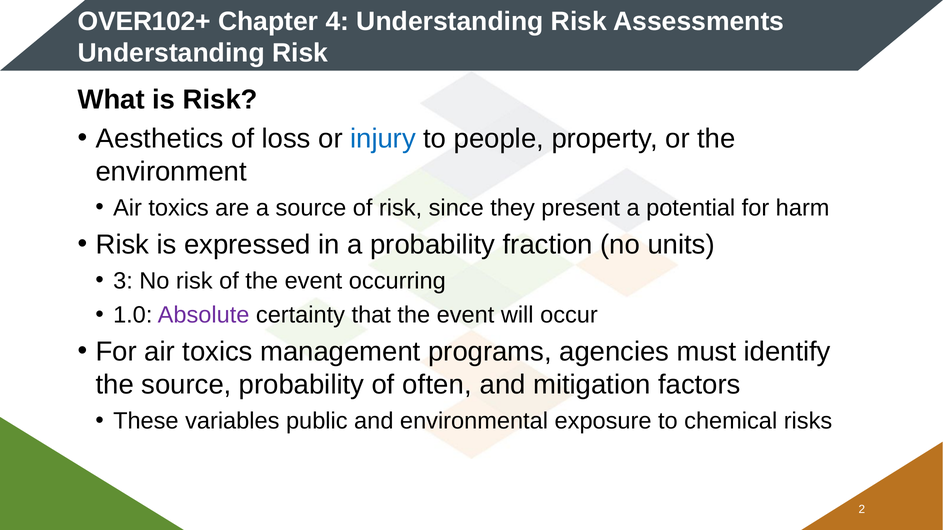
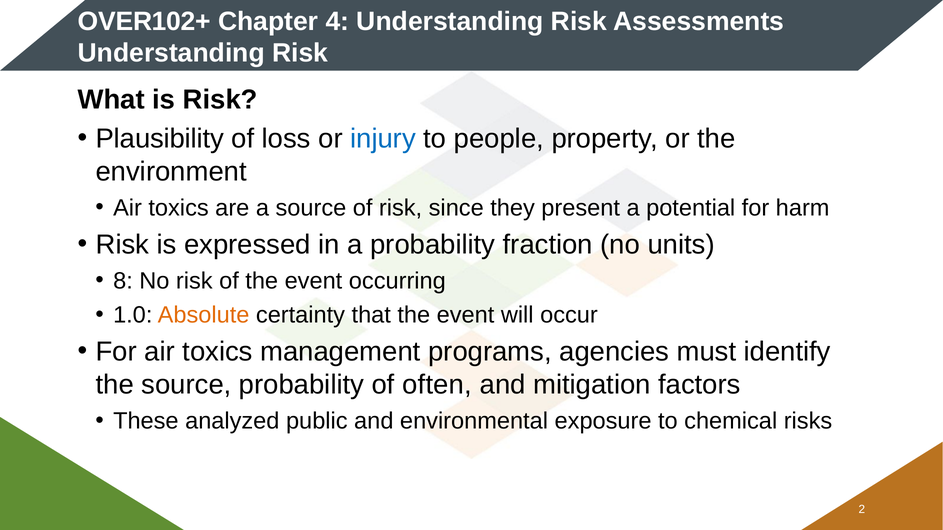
Aesthetics: Aesthetics -> Plausibility
3: 3 -> 8
Absolute colour: purple -> orange
variables: variables -> analyzed
